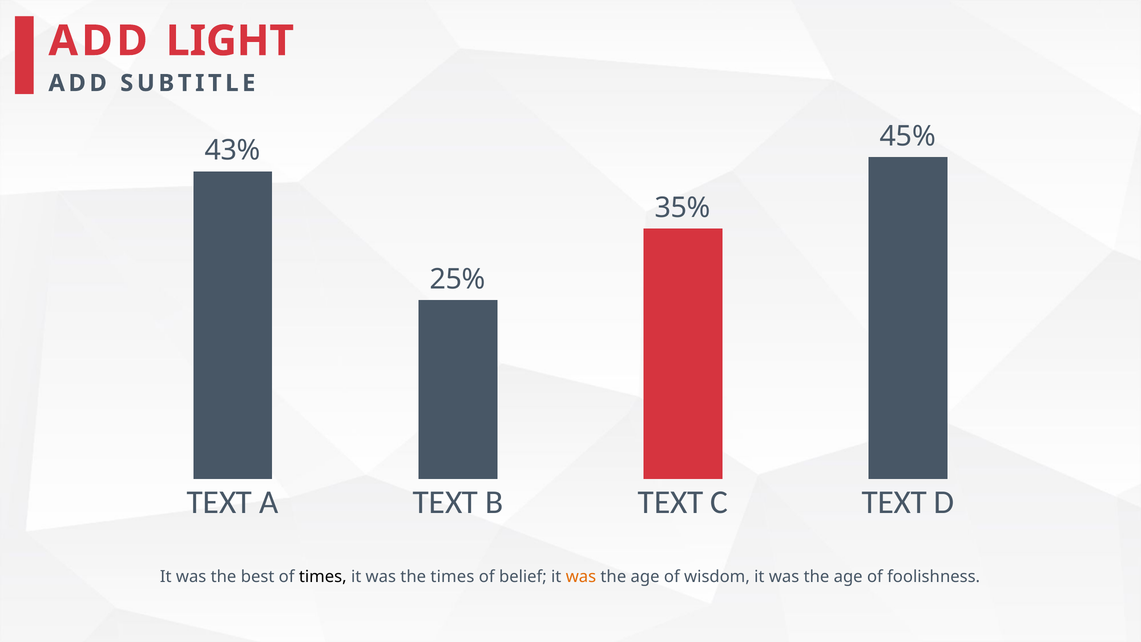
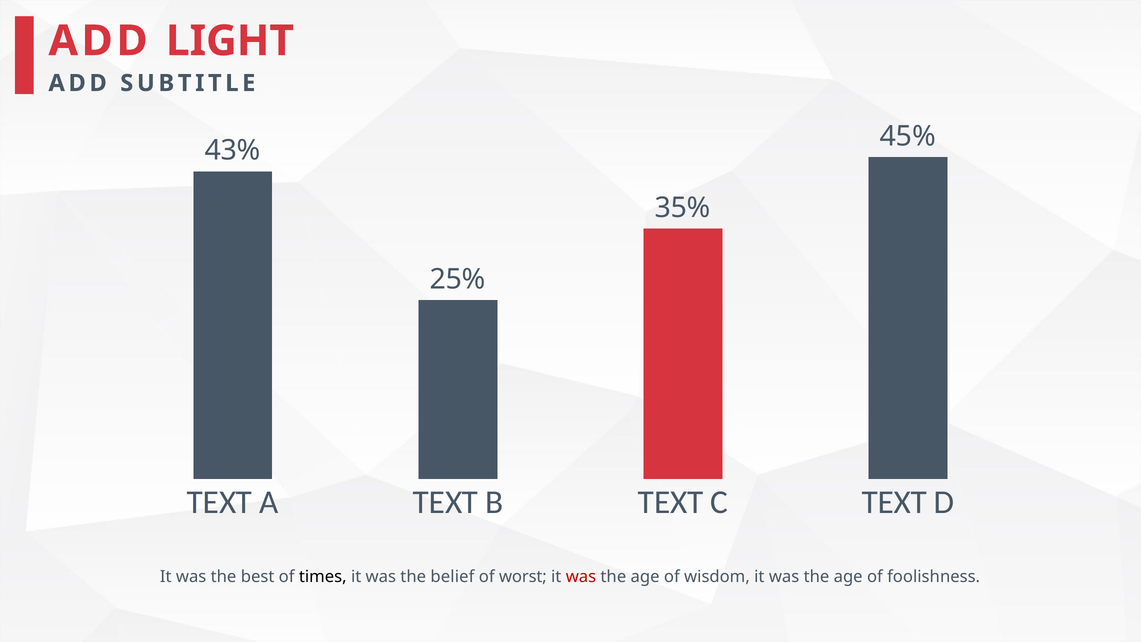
the times: times -> belief
belief: belief -> worst
was at (581, 577) colour: orange -> red
